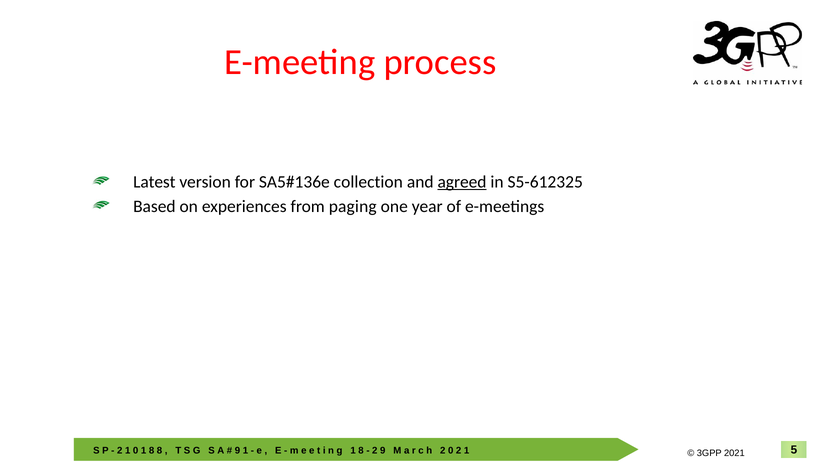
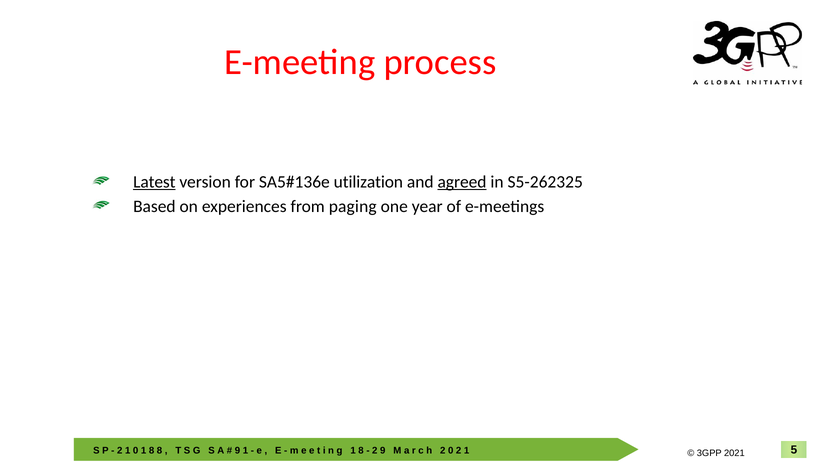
Latest underline: none -> present
collection: collection -> utilization
S5-612325: S5-612325 -> S5-262325
